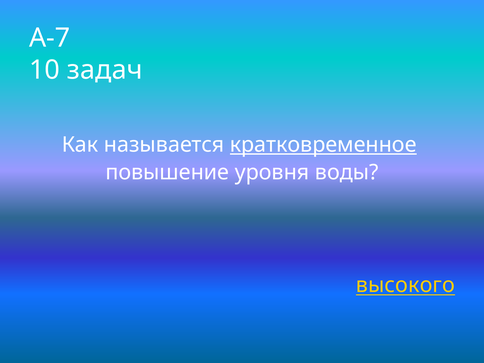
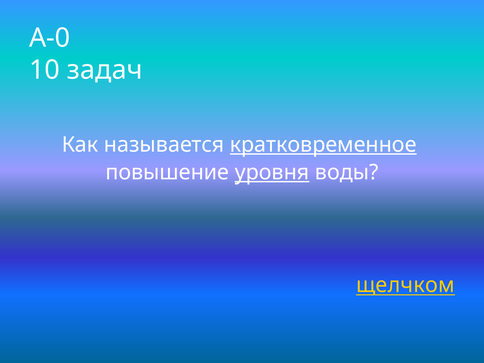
А-7: А-7 -> А-0
уровня underline: none -> present
высокого: высокого -> щелчком
